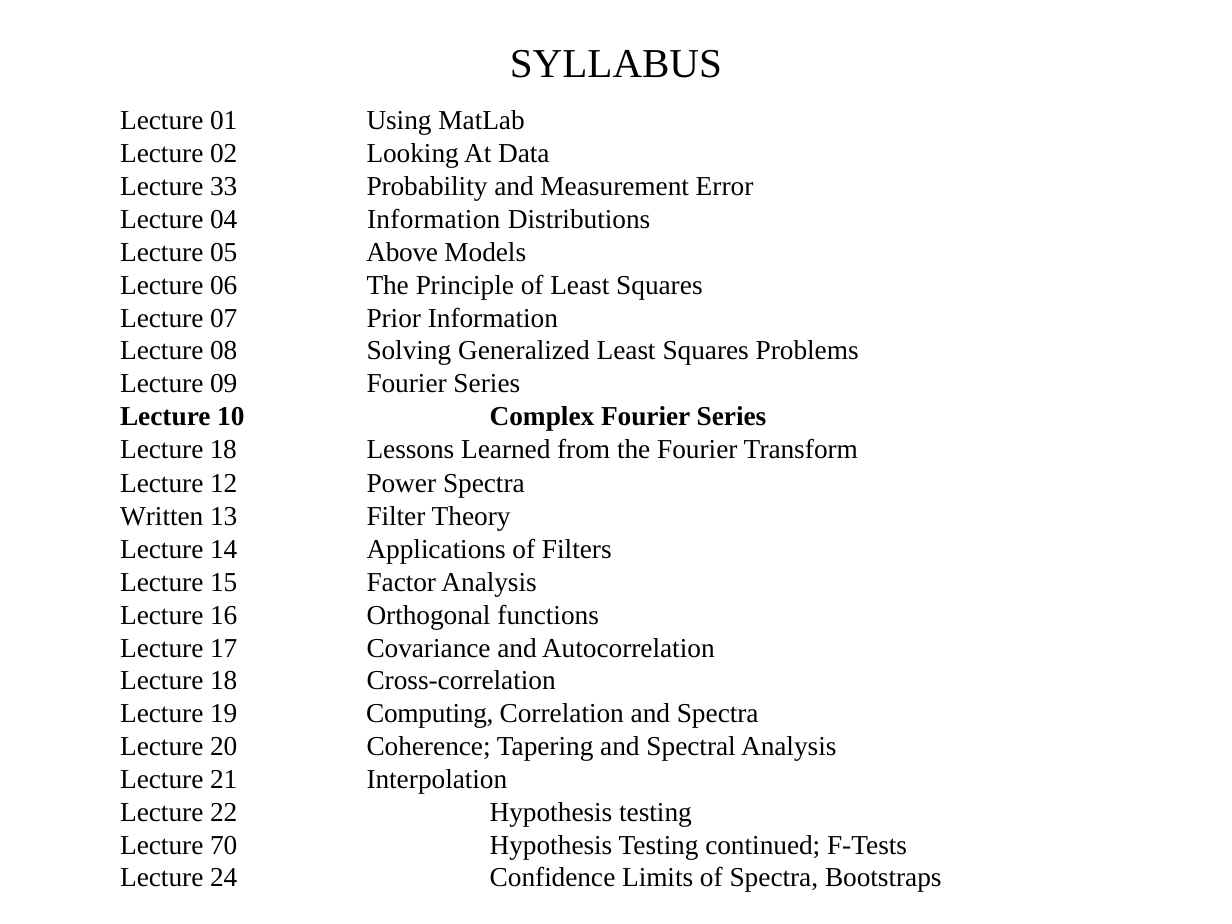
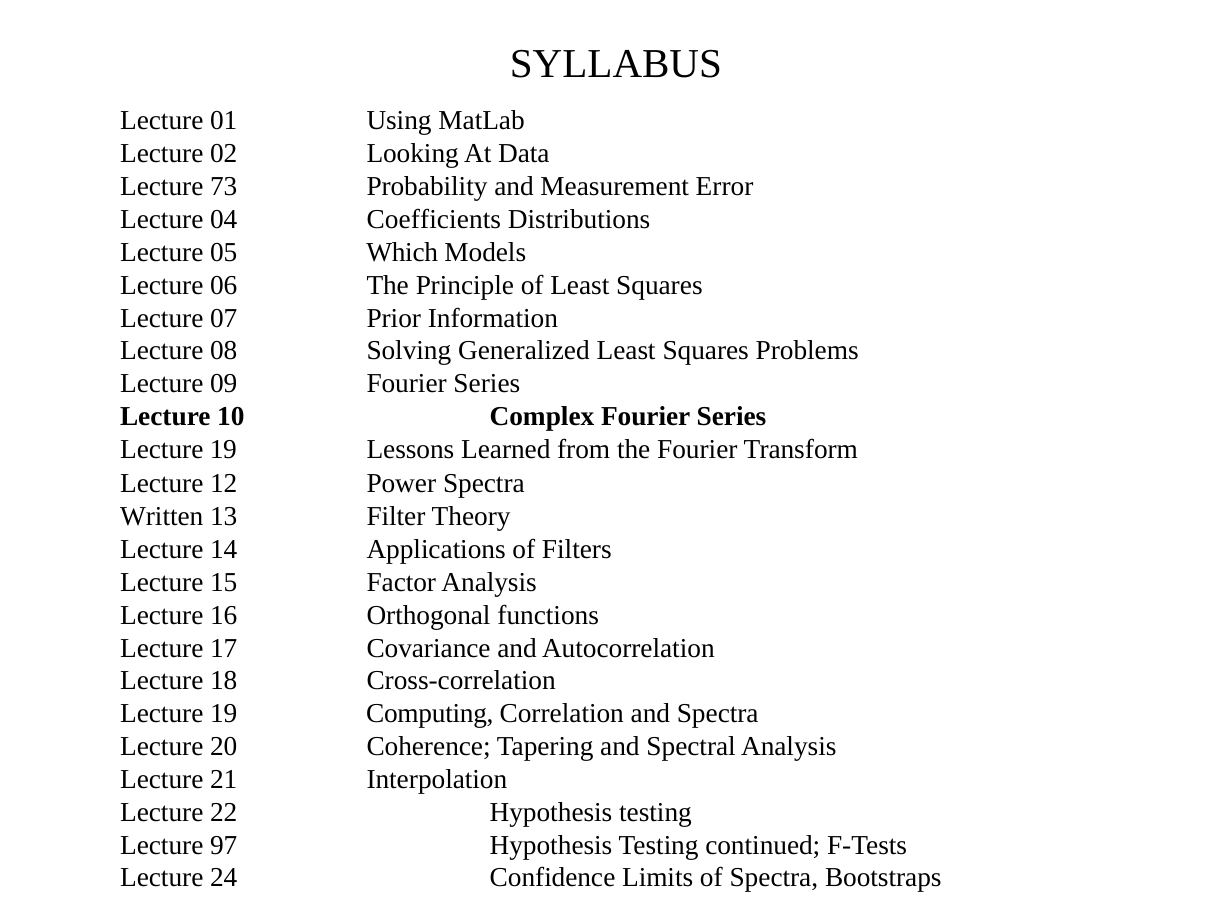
33: 33 -> 73
04 Information: Information -> Coefficients
Above: Above -> Which
18 at (223, 449): 18 -> 19
70: 70 -> 97
